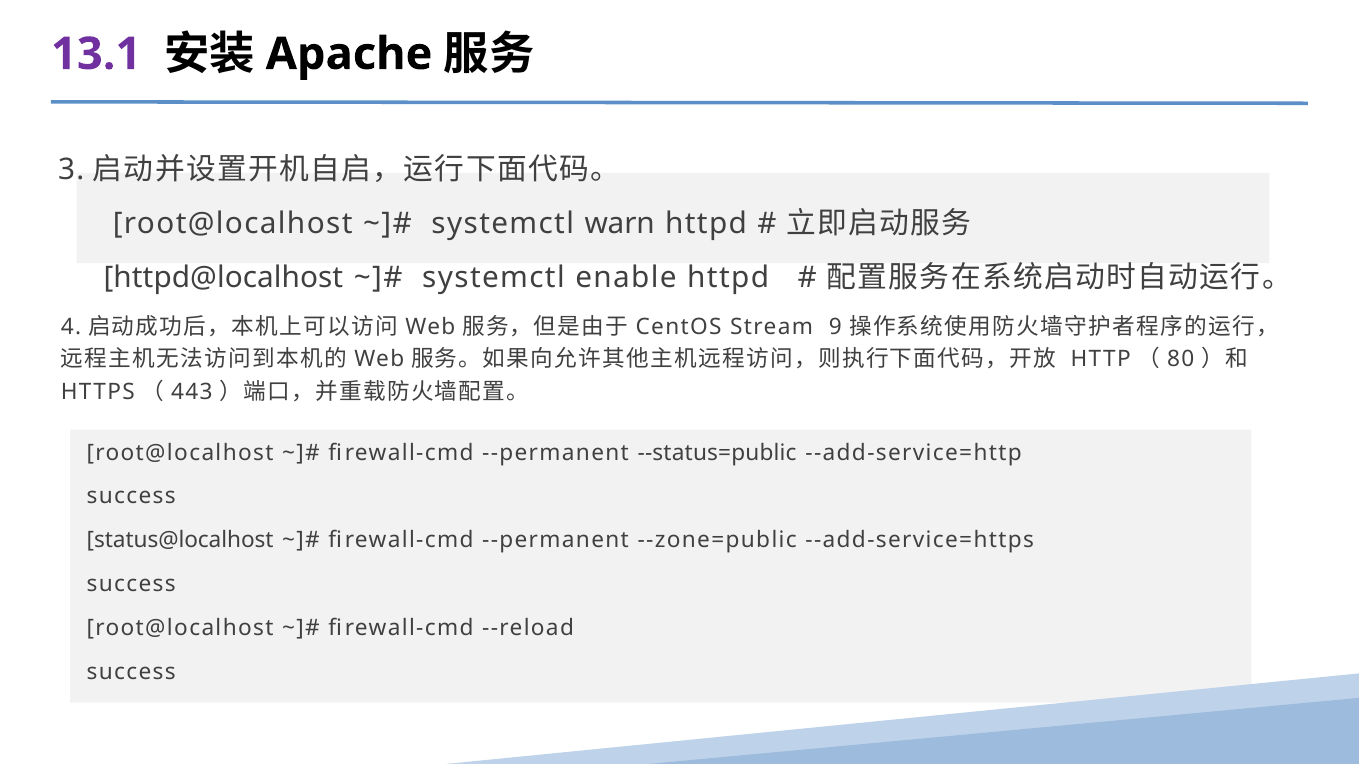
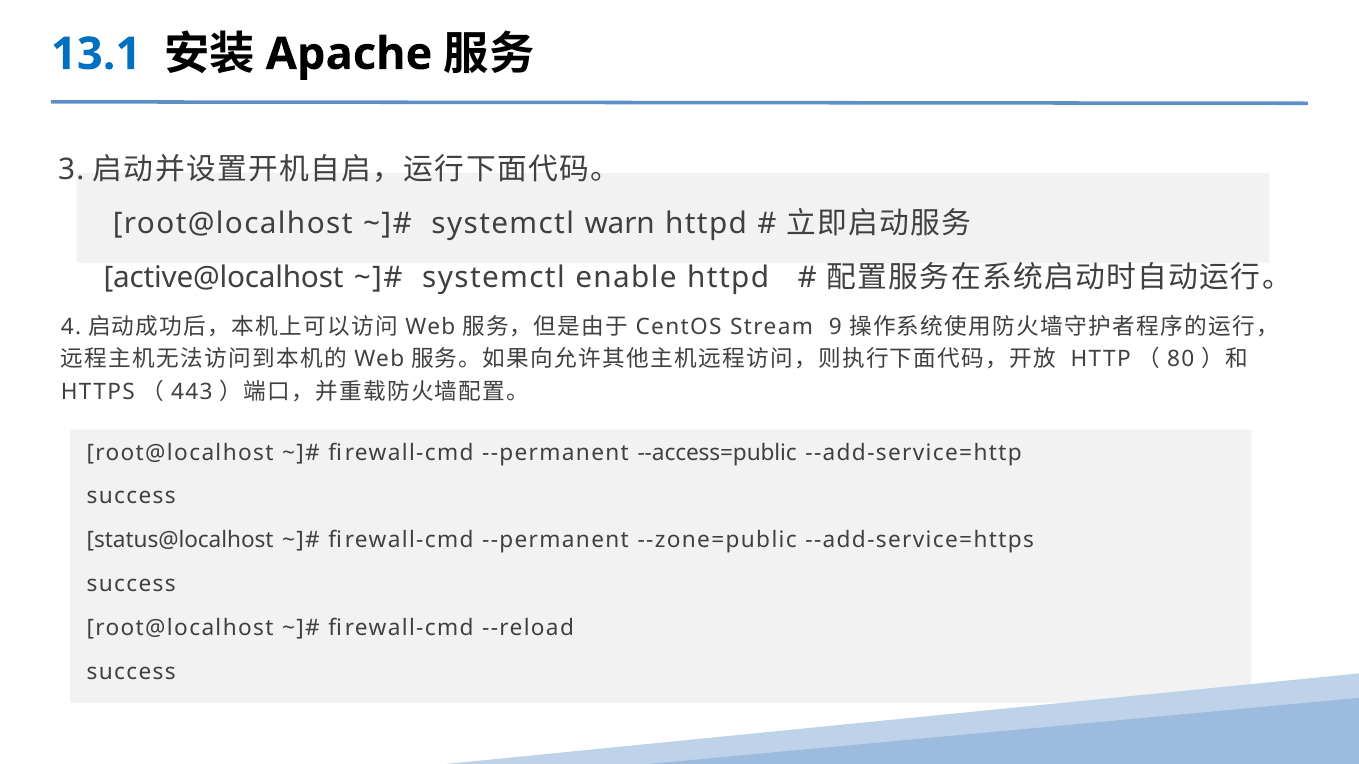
13.1 colour: purple -> blue
httpd@localhost: httpd@localhost -> active@localhost
--status=public: --status=public -> --access=public
